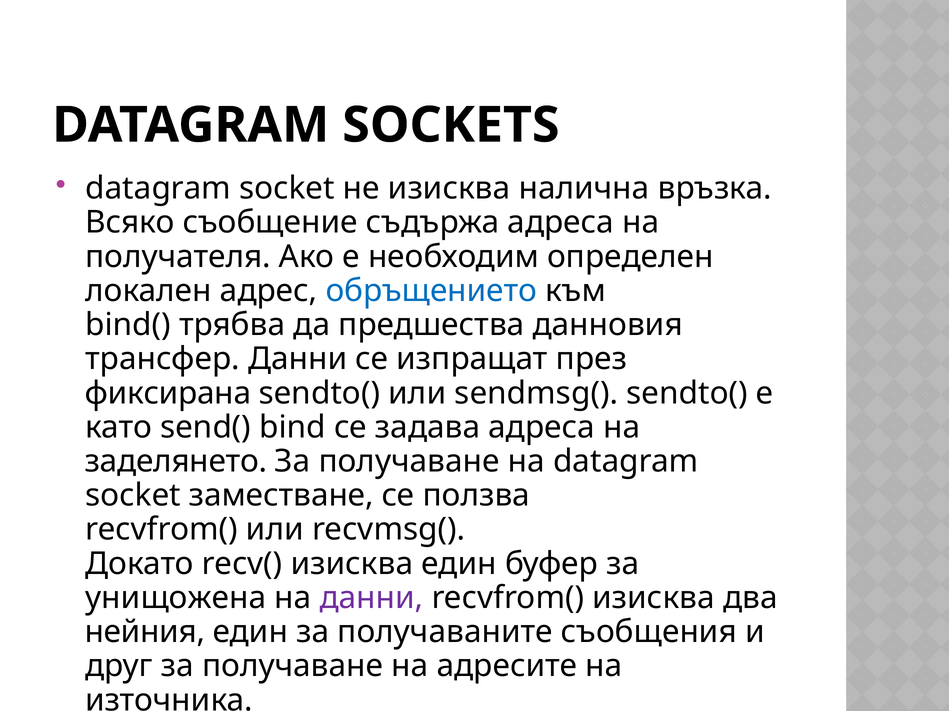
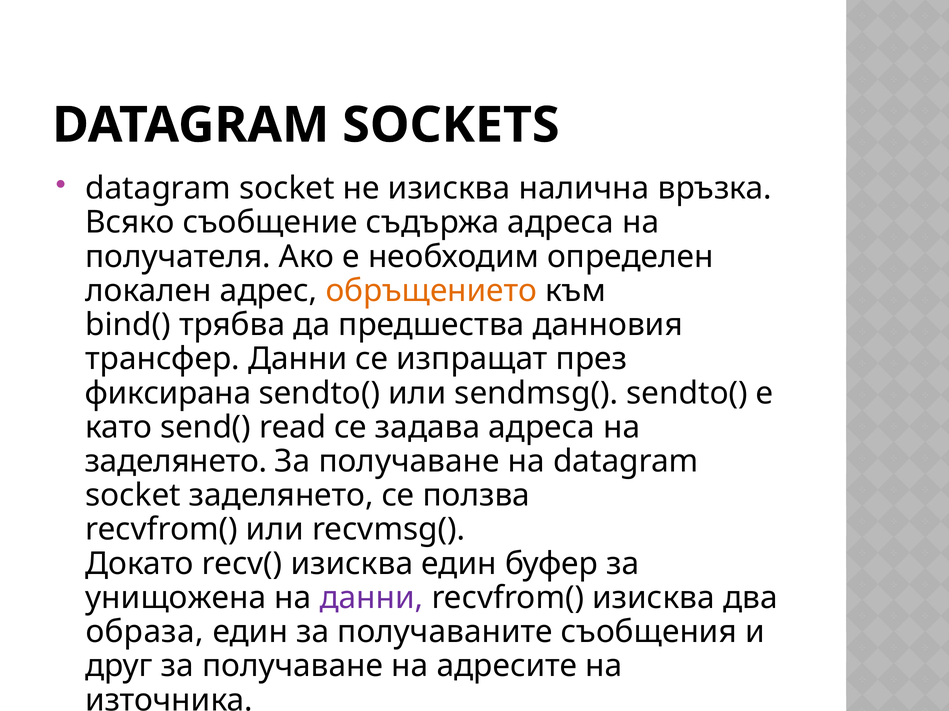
обръщението colour: blue -> orange
bind: bind -> read
socket заместване: заместване -> заделянето
нейния: нейния -> образа
